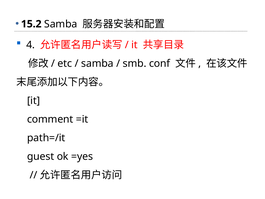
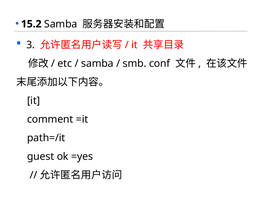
4: 4 -> 3
